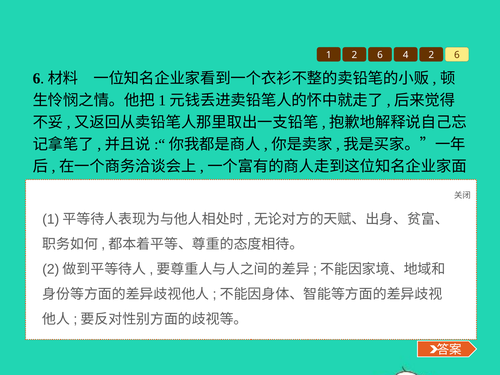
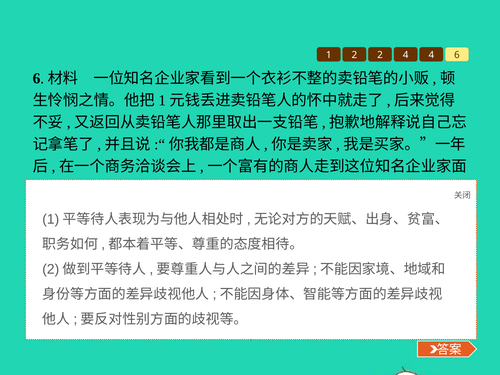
1 2 6: 6 -> 2
4 2: 2 -> 4
